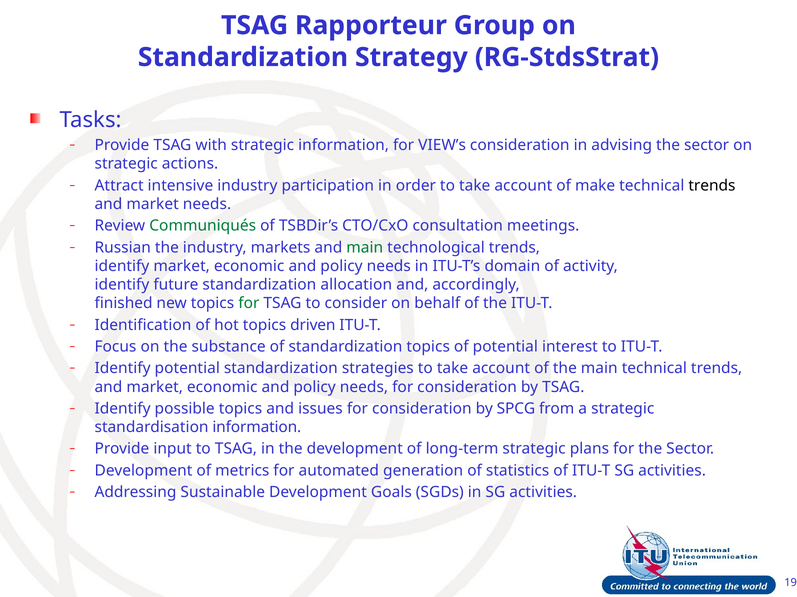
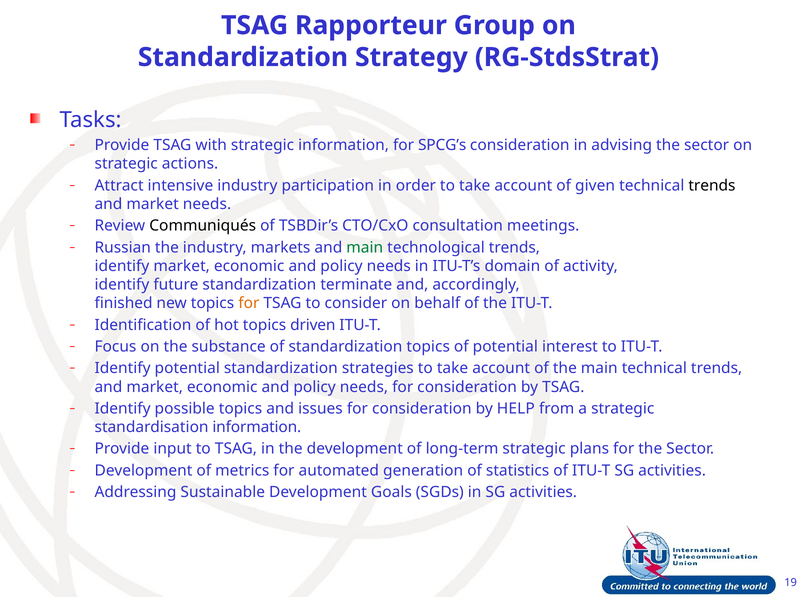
VIEW’s: VIEW’s -> SPCG’s
make: make -> given
Communiqués colour: green -> black
allocation: allocation -> terminate
for at (249, 304) colour: green -> orange
SPCG: SPCG -> HELP
